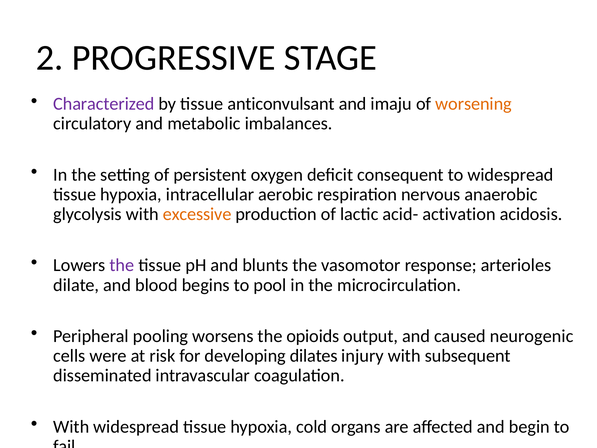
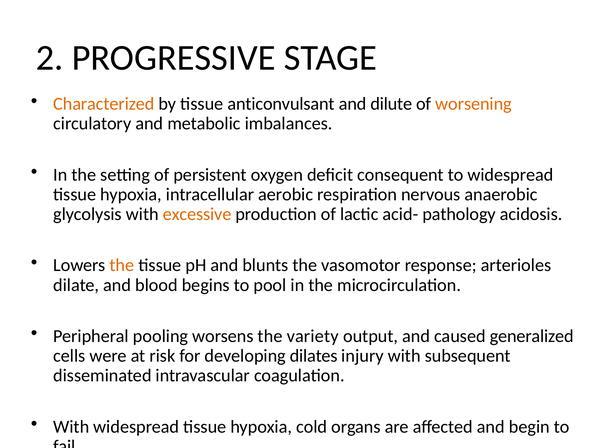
Characterized colour: purple -> orange
imaju: imaju -> dilute
activation: activation -> pathology
the at (122, 265) colour: purple -> orange
opioids: opioids -> variety
neurogenic: neurogenic -> generalized
